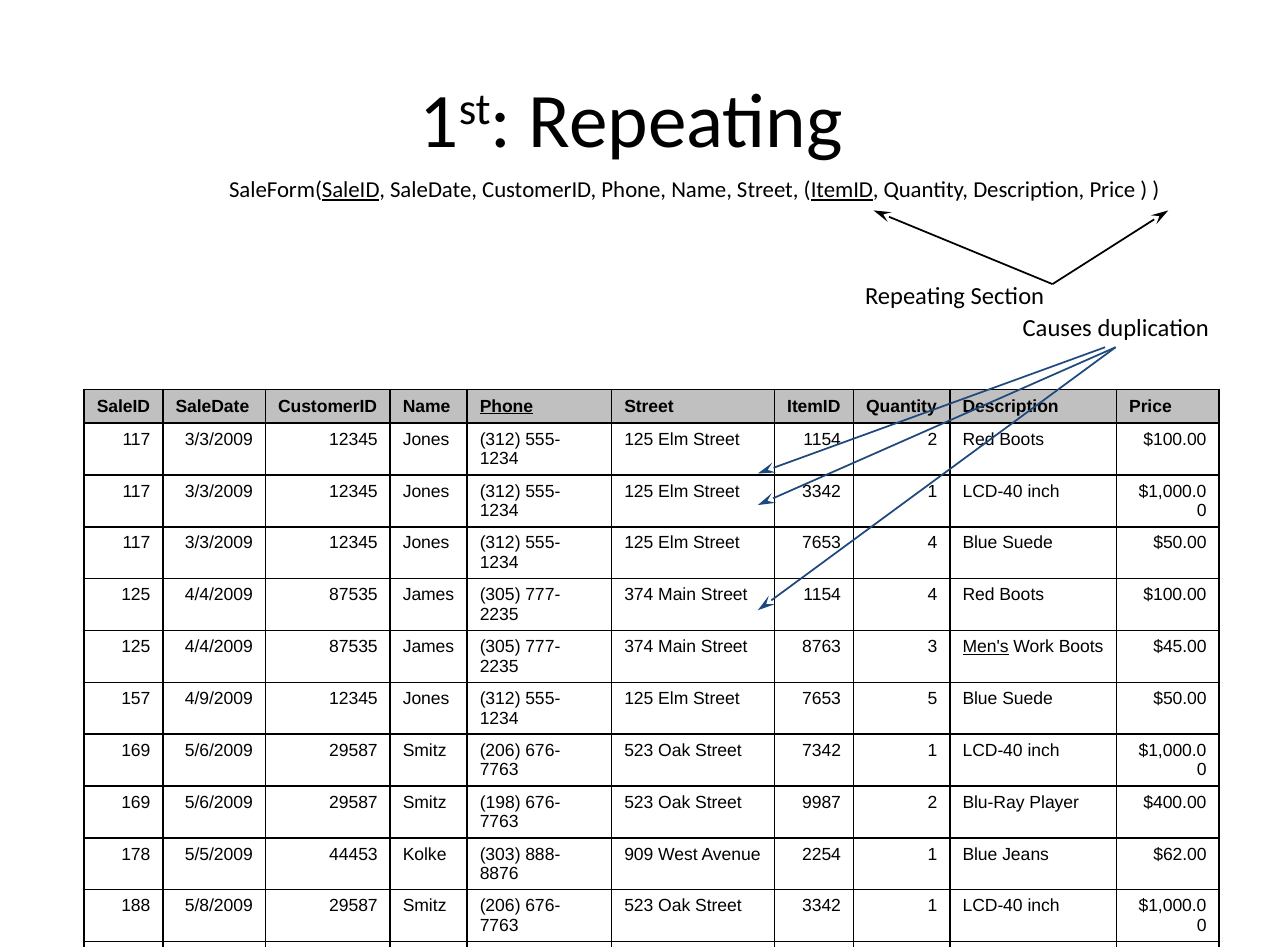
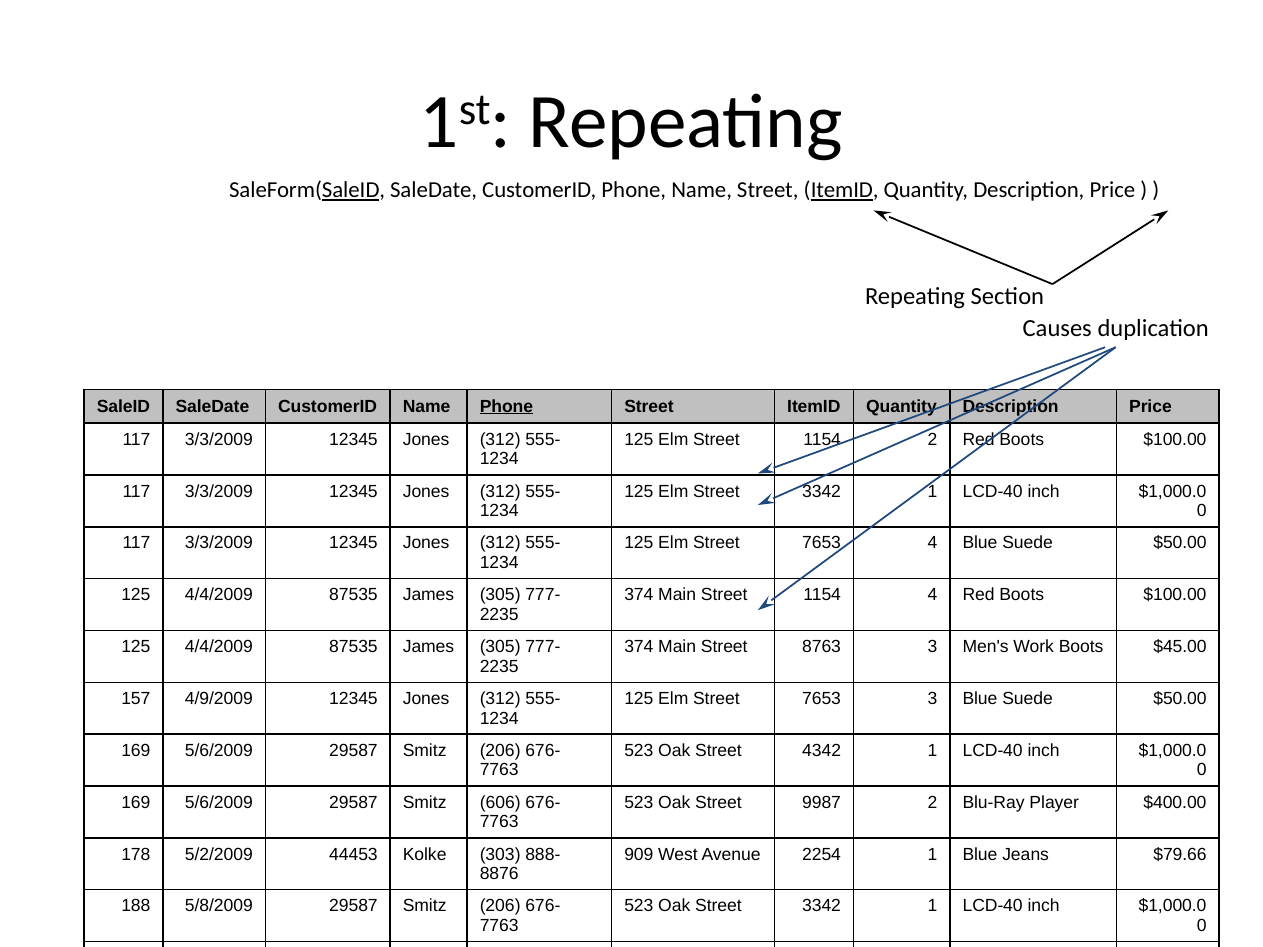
Men's at (986, 647) underline: present -> none
7653 5: 5 -> 3
7342: 7342 -> 4342
198: 198 -> 606
5/5/2009: 5/5/2009 -> 5/2/2009
$62.00: $62.00 -> $79.66
